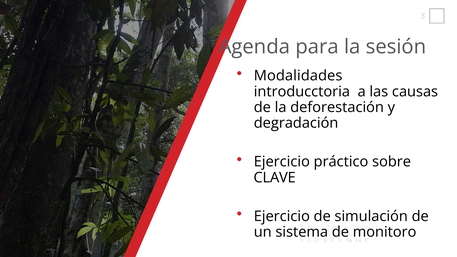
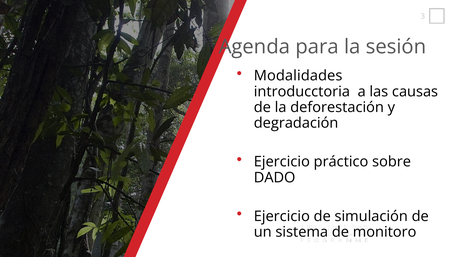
CLAVE: CLAVE -> DADO
